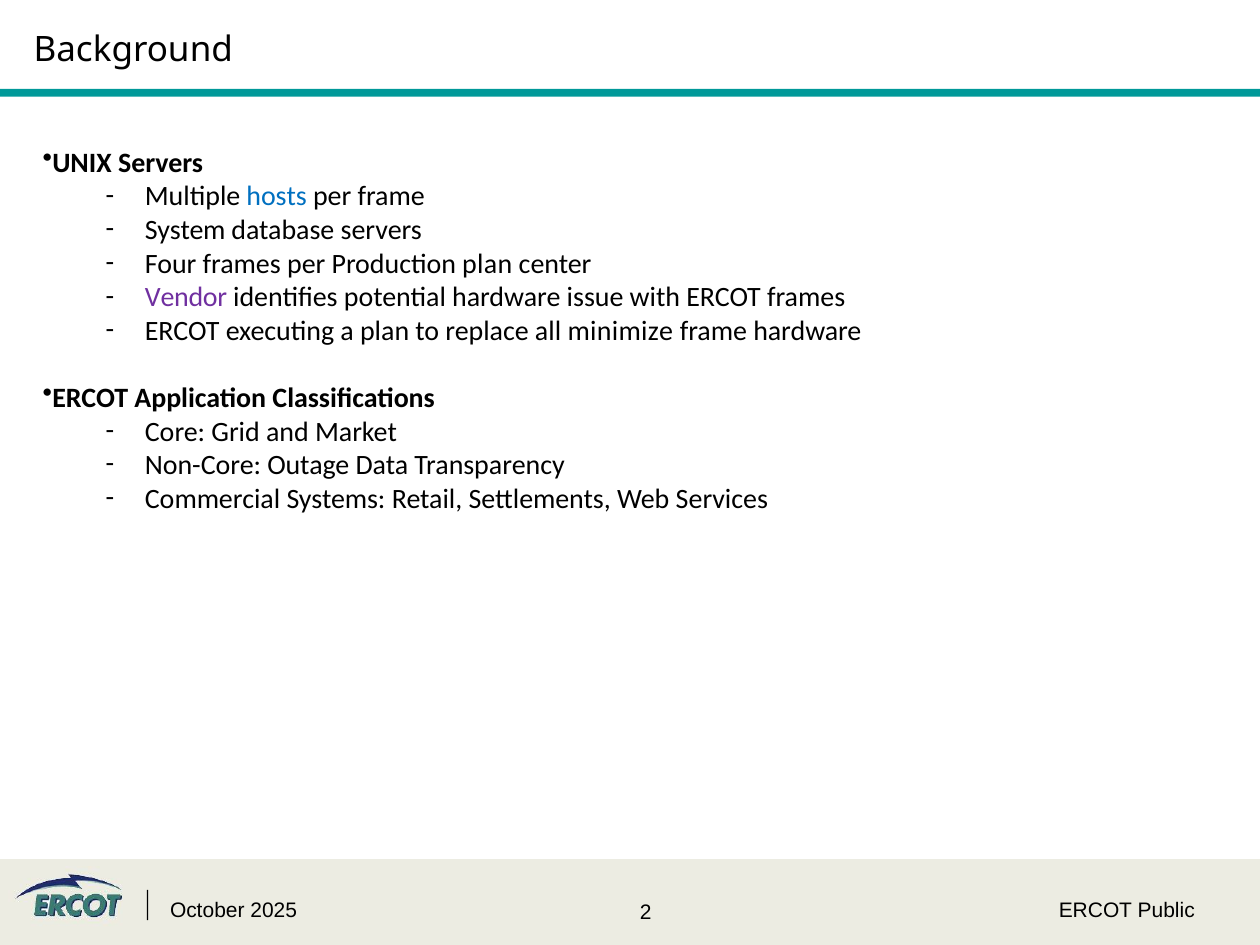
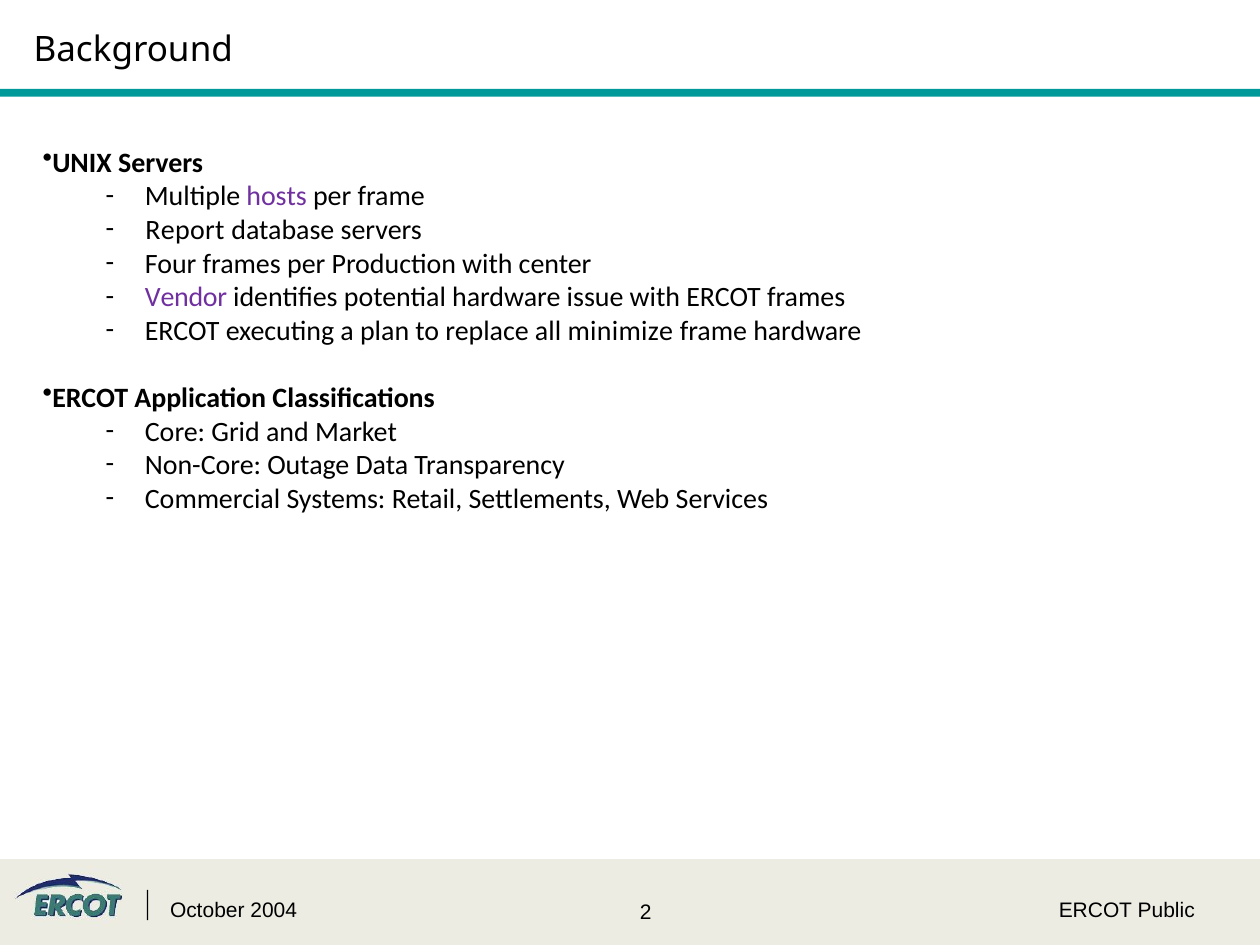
hosts colour: blue -> purple
System: System -> Report
Production plan: plan -> with
2025: 2025 -> 2004
